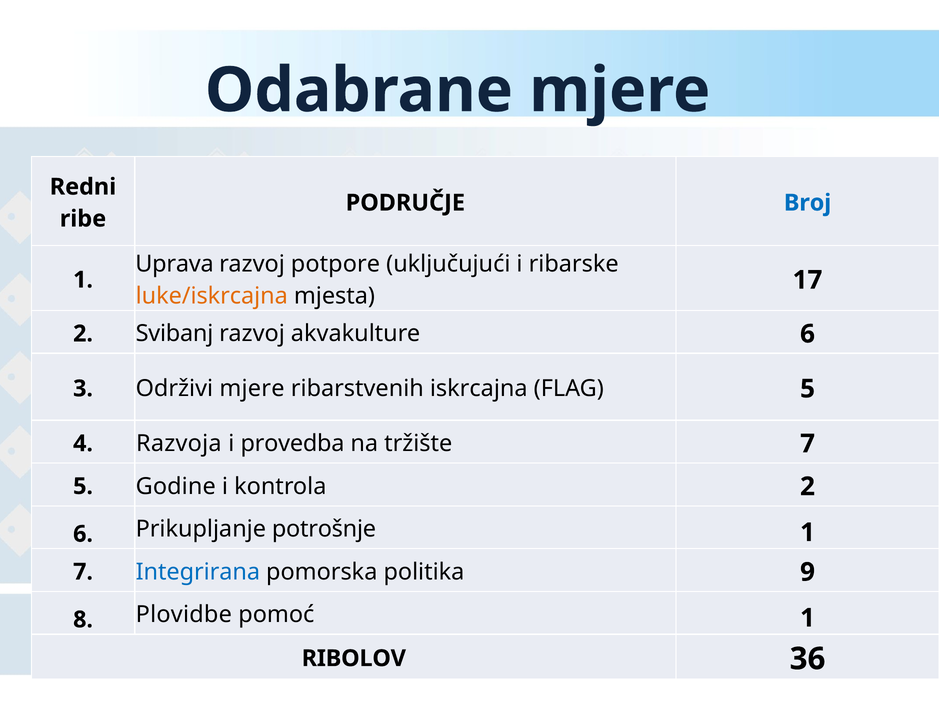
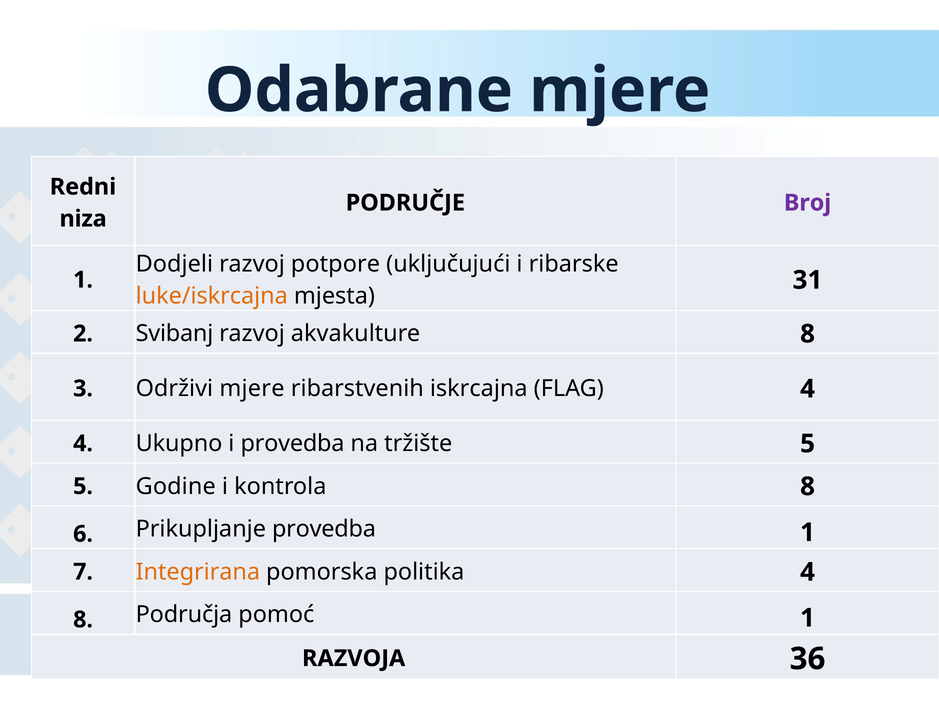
Broj colour: blue -> purple
ribe: ribe -> niza
Uprava: Uprava -> Dodjeli
17: 17 -> 31
akvakulture 6: 6 -> 8
FLAG 5: 5 -> 4
Razvoja: Razvoja -> Ukupno
tržište 7: 7 -> 5
kontrola 2: 2 -> 8
Prikupljanje potrošnje: potrošnje -> provedba
Integrirana colour: blue -> orange
politika 9: 9 -> 4
Plovidbe: Plovidbe -> Područja
RIBOLOV: RIBOLOV -> RAZVOJA
